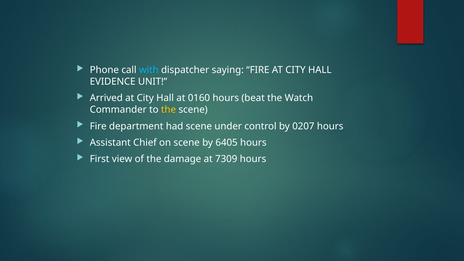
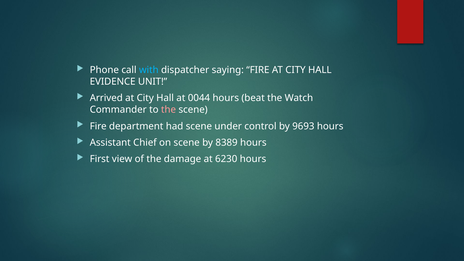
0160: 0160 -> 0044
the at (169, 110) colour: yellow -> pink
0207: 0207 -> 9693
6405: 6405 -> 8389
7309: 7309 -> 6230
